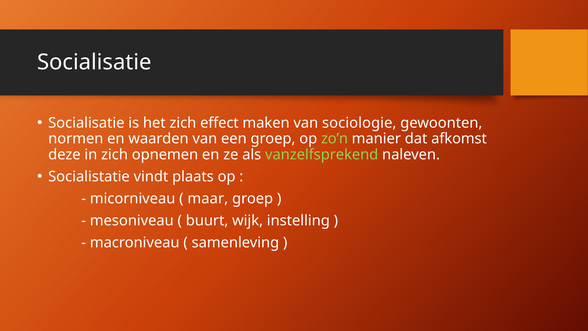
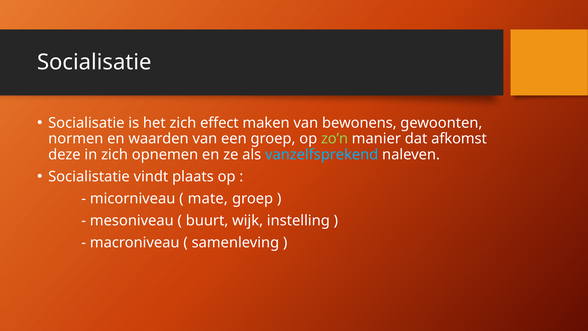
sociologie: sociologie -> bewonens
vanzelfsprekend colour: light green -> light blue
maar: maar -> mate
